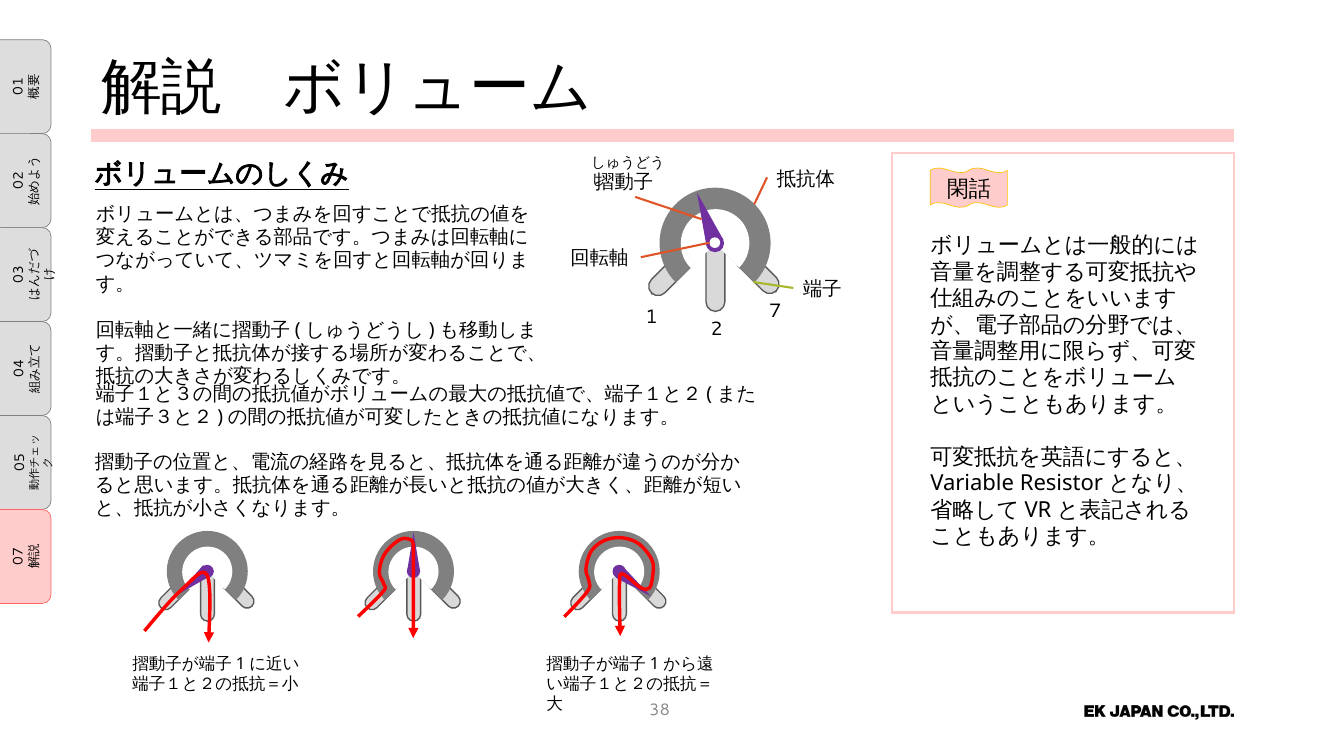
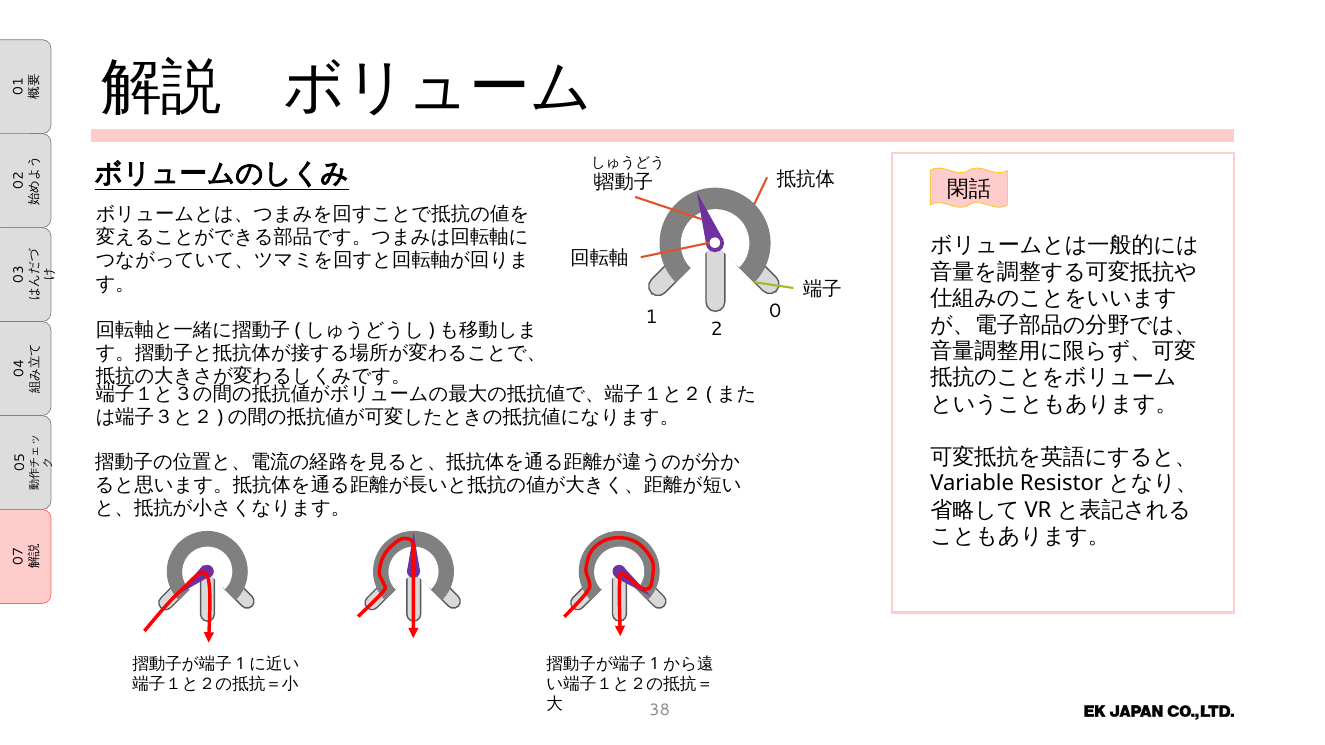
1 7: 7 -> 0
